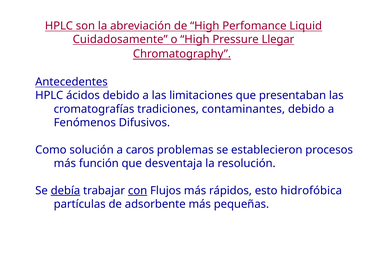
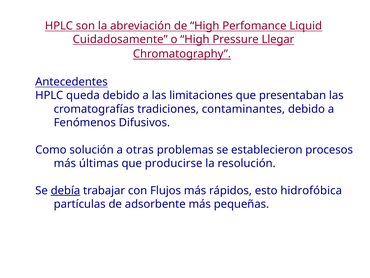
ácidos: ácidos -> queda
caros: caros -> otras
función: función -> últimas
desventaja: desventaja -> producirse
con underline: present -> none
